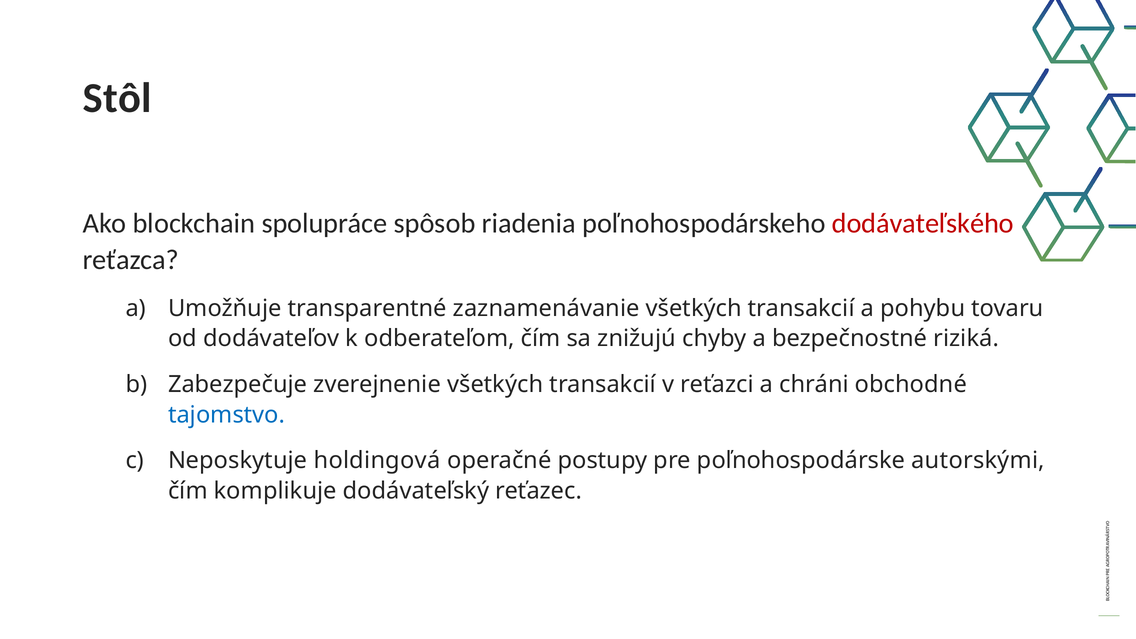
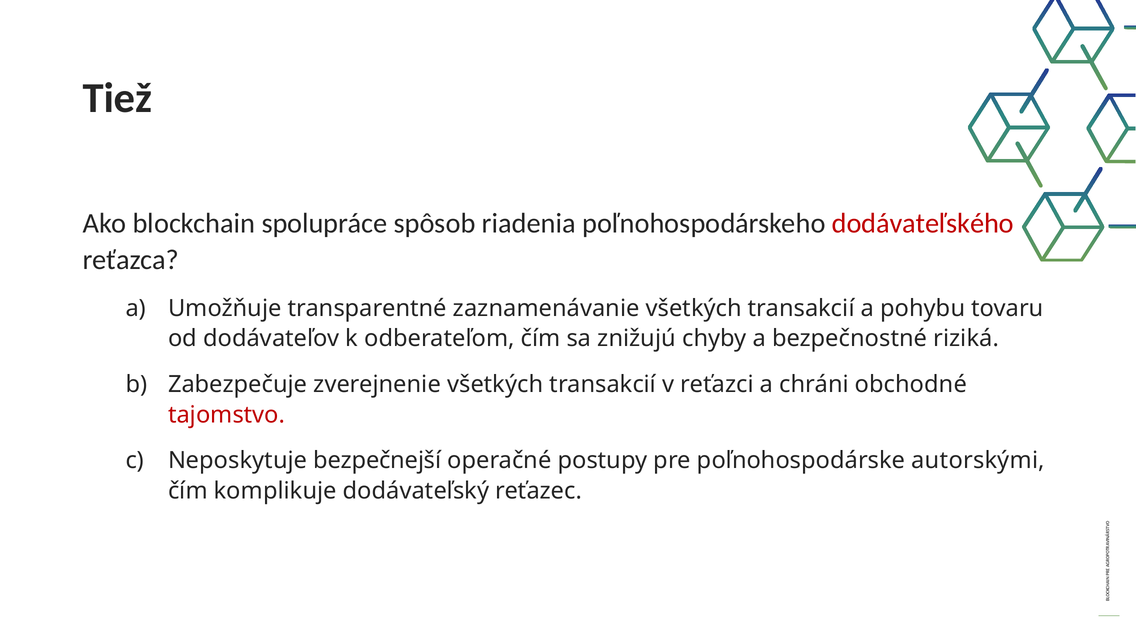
Stôl: Stôl -> Tiež
tajomstvo colour: blue -> red
holdingová: holdingová -> bezpečnejší
